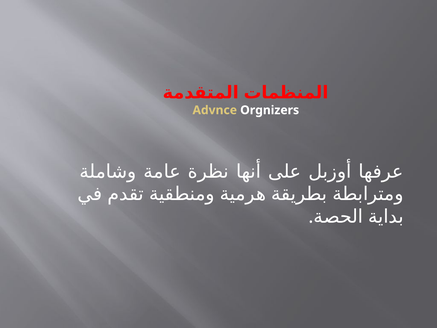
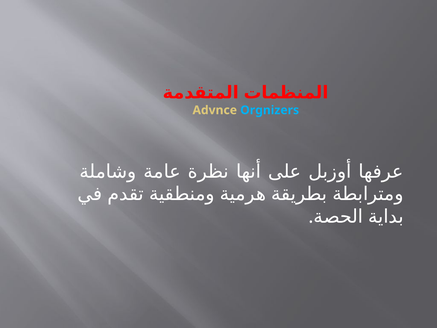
Orgnizers colour: white -> light blue
